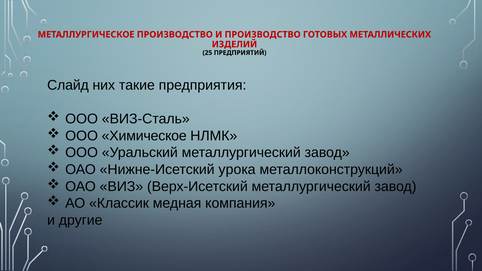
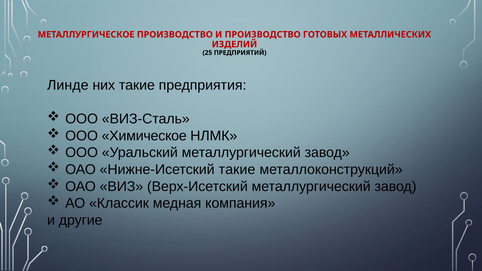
Слайд: Слайд -> Линде
Нижне-Исетский урока: урока -> такие
